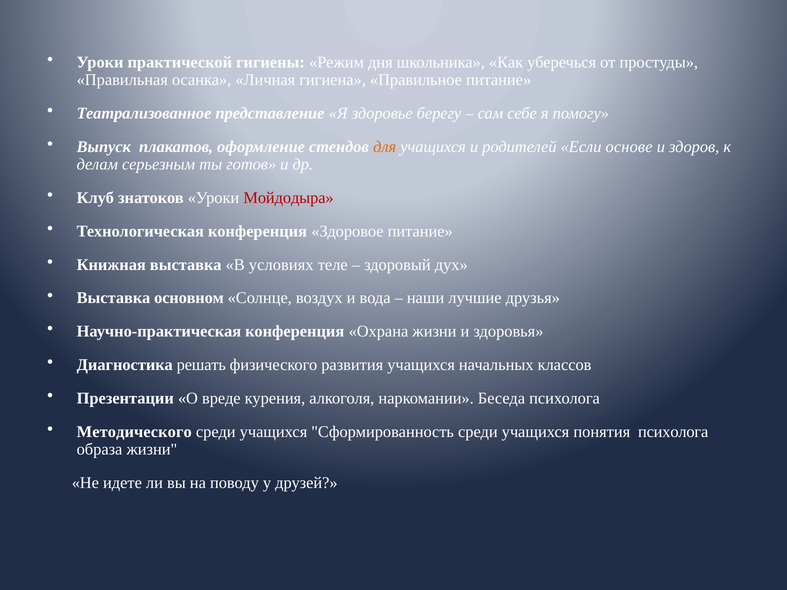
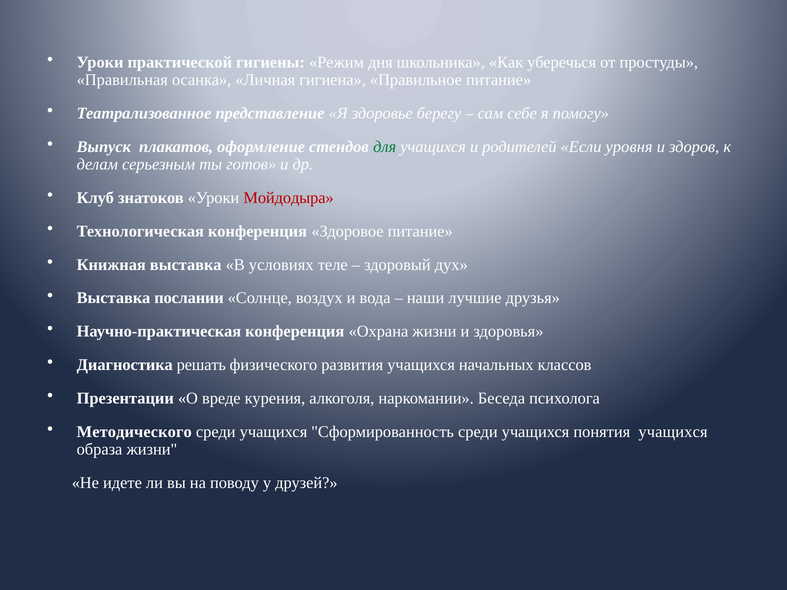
для colour: orange -> green
основе: основе -> уровня
основном: основном -> послании
понятия психолога: психолога -> учащихся
